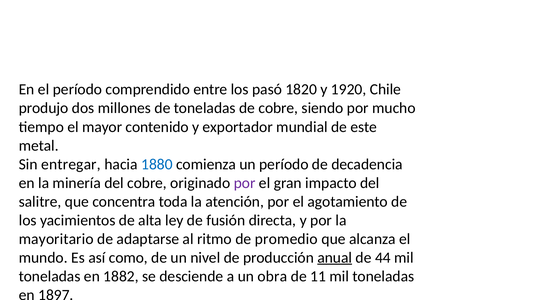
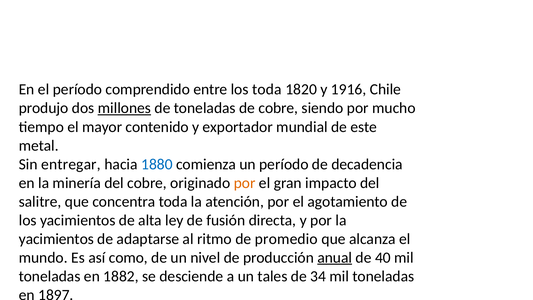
los pasó: pasó -> toda
1920: 1920 -> 1916
millones underline: none -> present
por at (245, 183) colour: purple -> orange
mayoritario at (56, 239): mayoritario -> yacimientos
44: 44 -> 40
obra: obra -> tales
11: 11 -> 34
